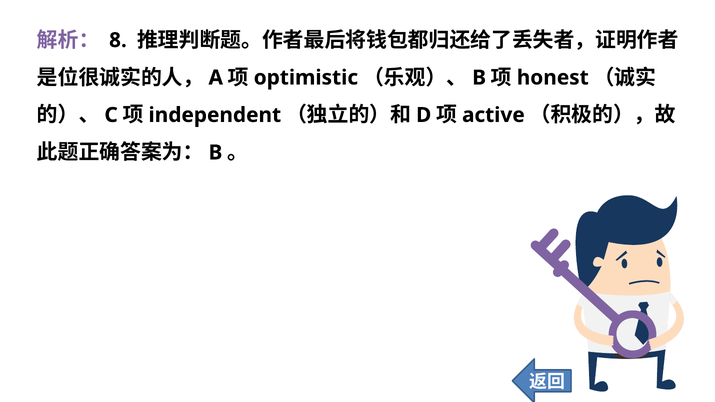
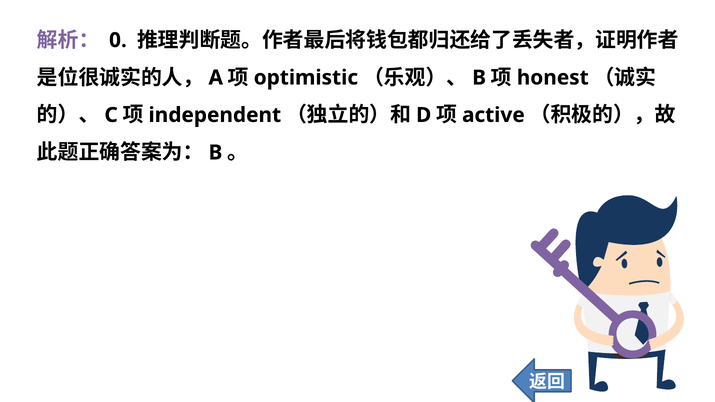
8: 8 -> 0
